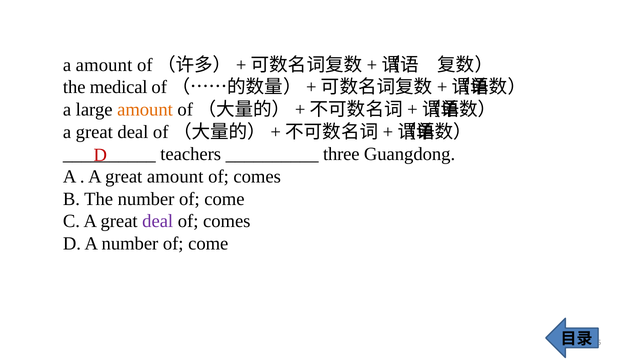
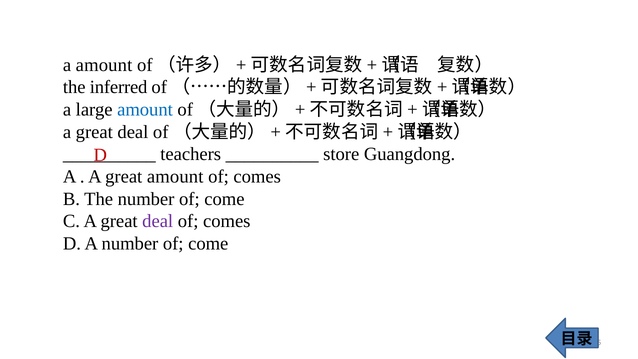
medical: medical -> inferred
amount at (145, 110) colour: orange -> blue
three: three -> store
